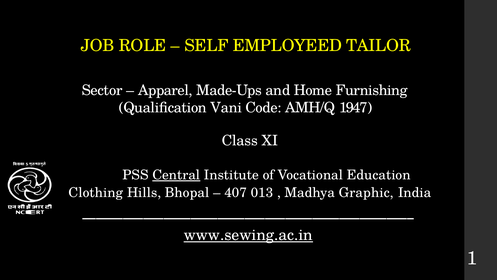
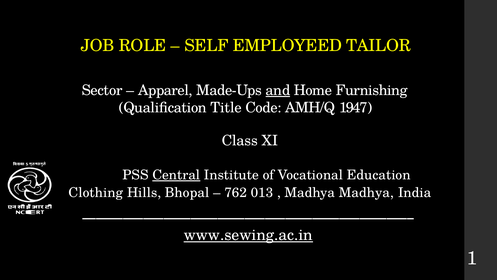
and underline: none -> present
Vani: Vani -> Title
407: 407 -> 762
Madhya Graphic: Graphic -> Madhya
